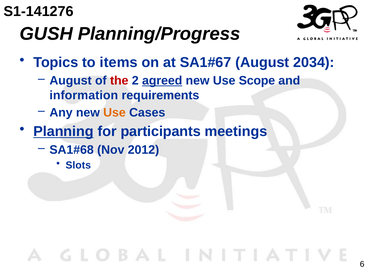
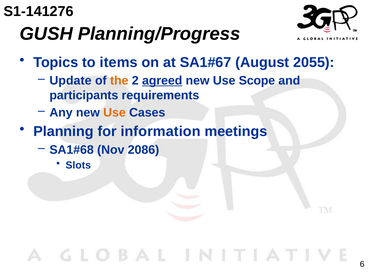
2034: 2034 -> 2055
August at (71, 81): August -> Update
the colour: red -> orange
information: information -> participants
Planning underline: present -> none
participants: participants -> information
2012: 2012 -> 2086
